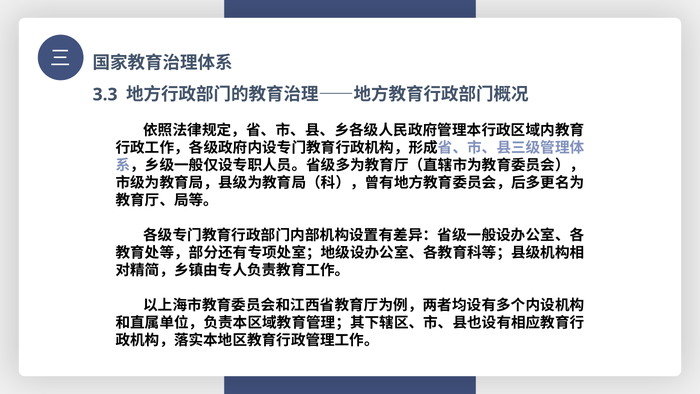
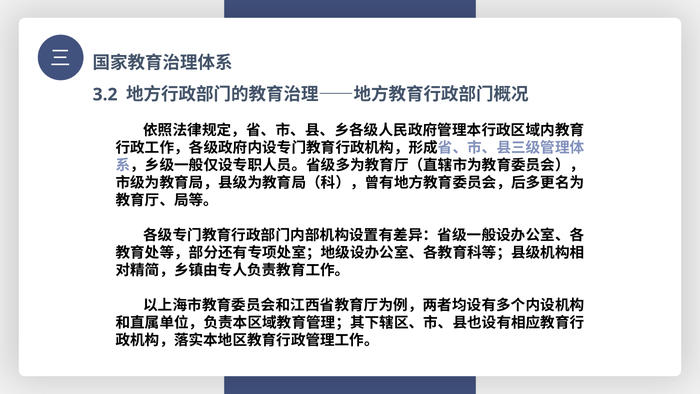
3.3: 3.3 -> 3.2
